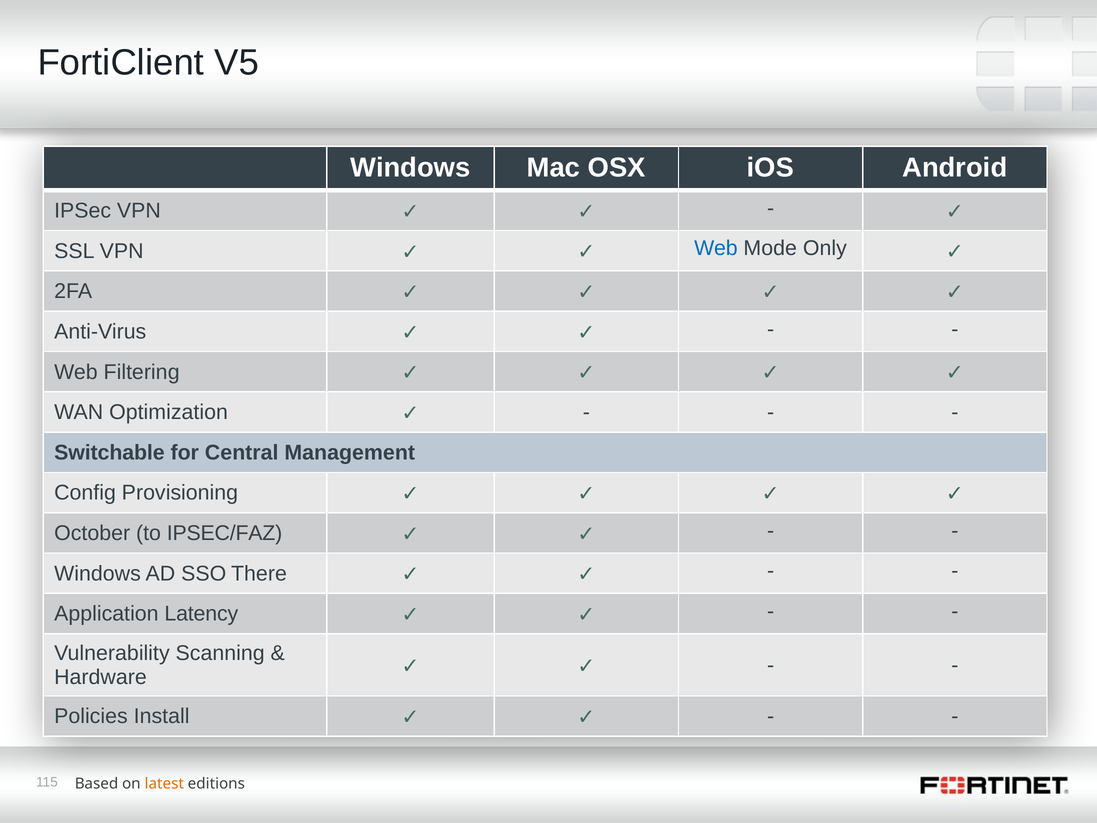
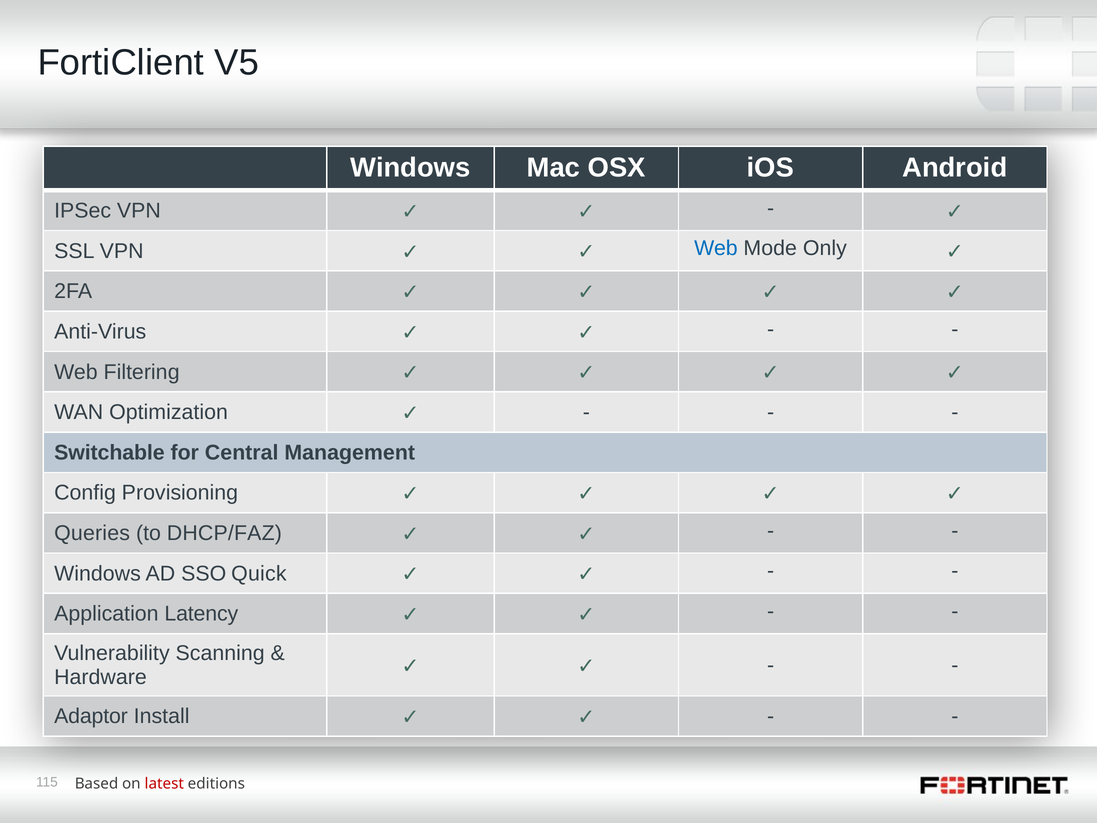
October: October -> Queries
IPSEC/FAZ: IPSEC/FAZ -> DHCP/FAZ
There: There -> Quick
Policies: Policies -> Adaptor
latest colour: orange -> red
